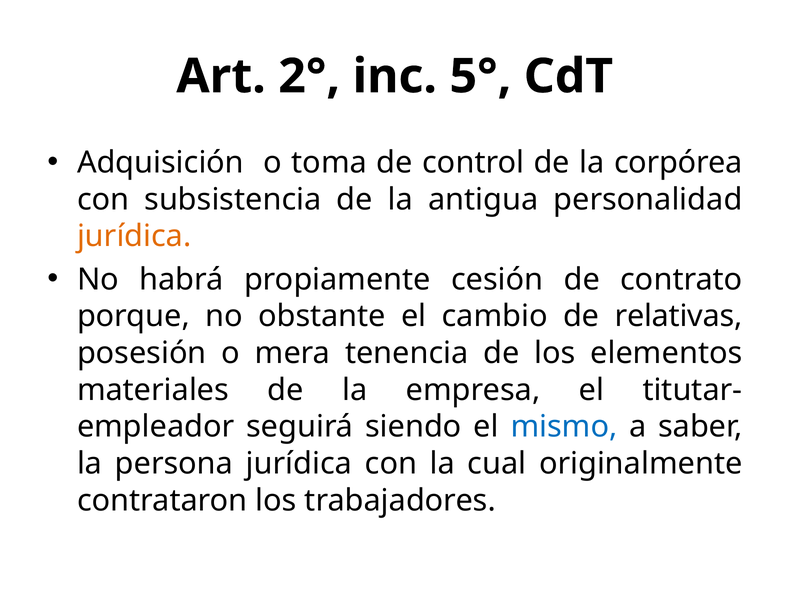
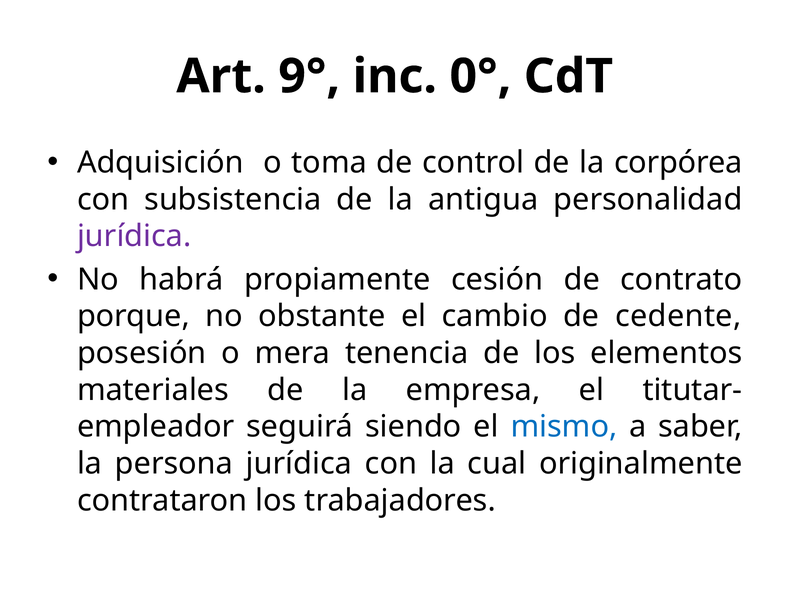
2°: 2° -> 9°
5°: 5° -> 0°
jurídica at (134, 237) colour: orange -> purple
relativas: relativas -> cedente
